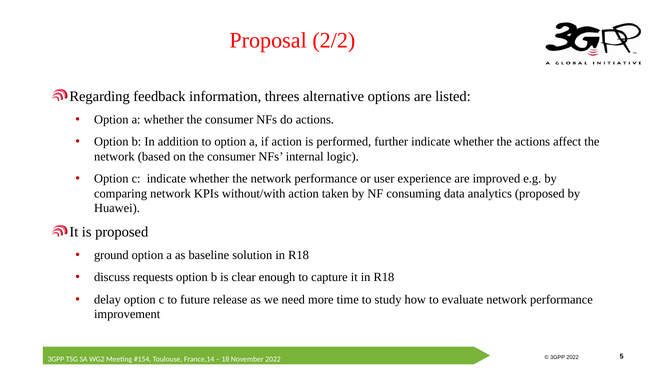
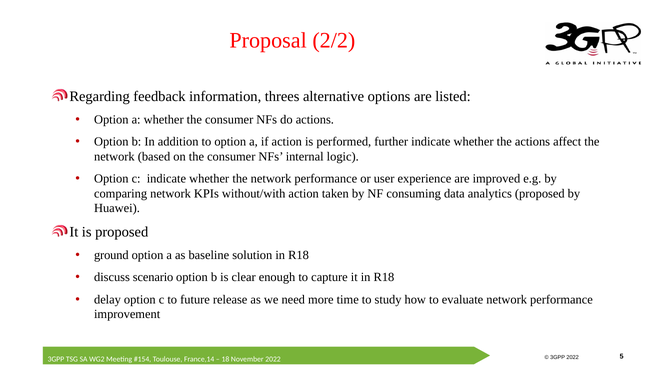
requests: requests -> scenario
